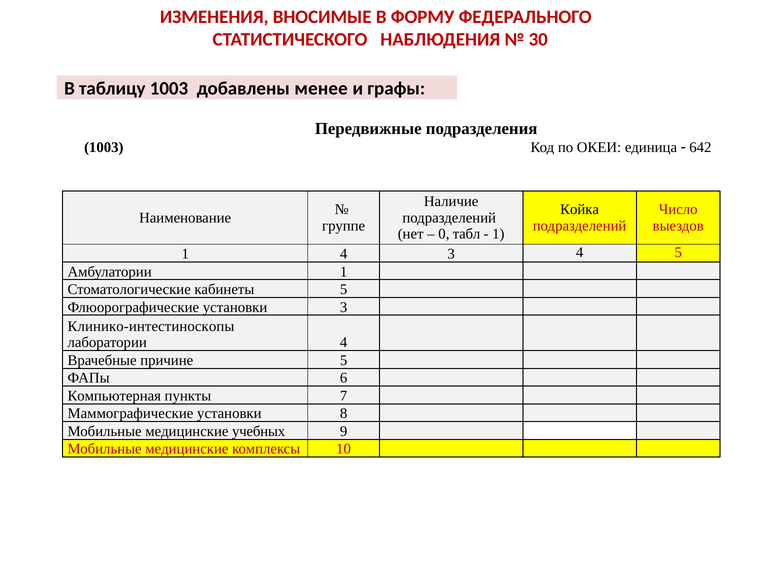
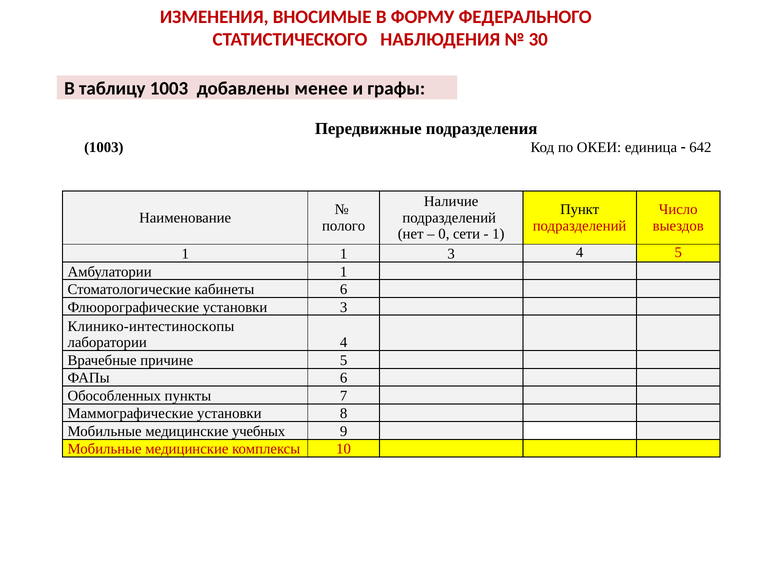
Койка: Койка -> Пункт
группе: группе -> полого
табл: табл -> сети
1 4: 4 -> 1
кабинеты 5: 5 -> 6
Компьютерная: Компьютерная -> Обособленных
